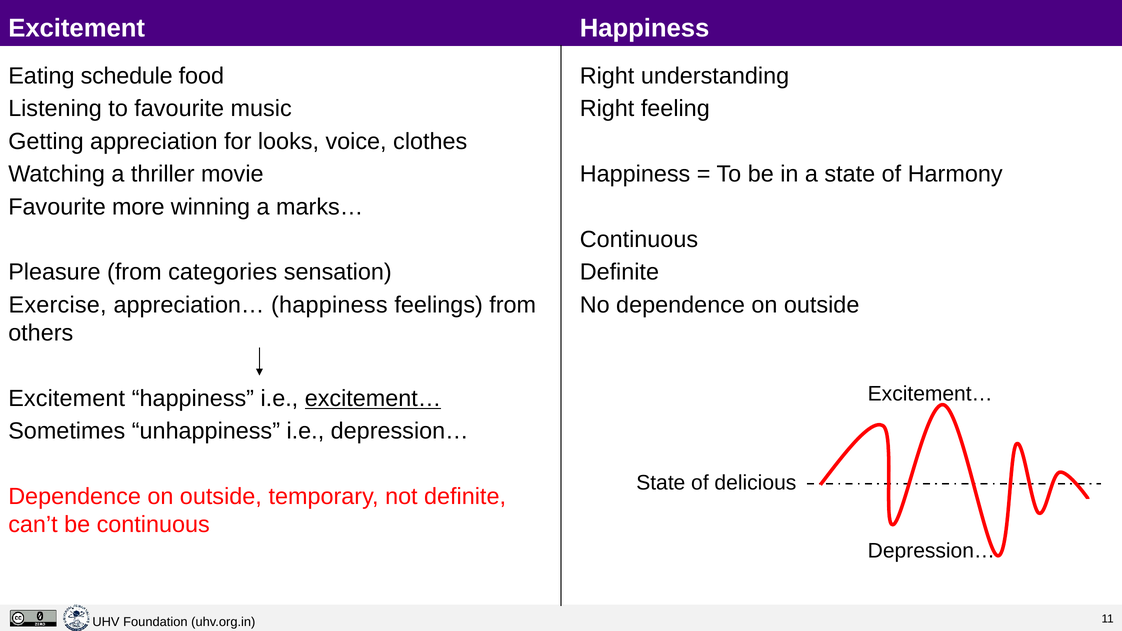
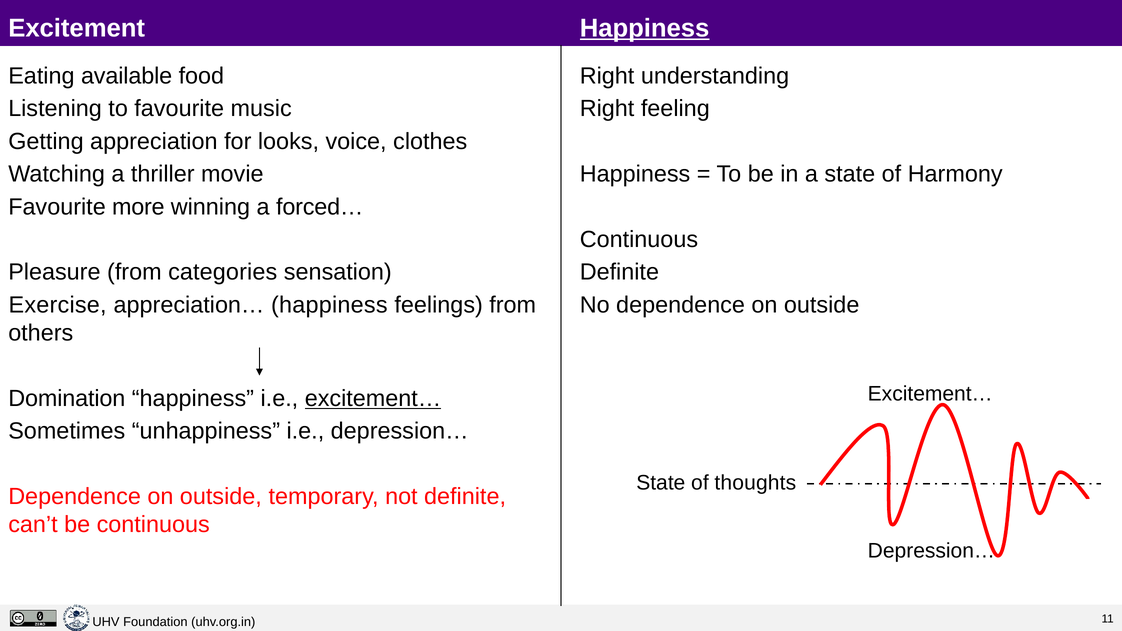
Happiness at (645, 28) underline: none -> present
schedule: schedule -> available
marks…: marks… -> forced…
Excitement at (67, 399): Excitement -> Domination
delicious: delicious -> thoughts
